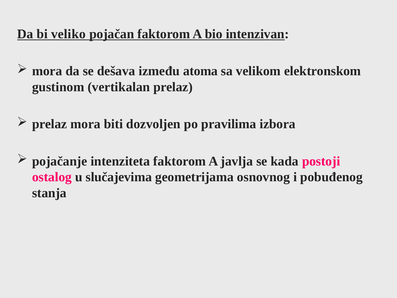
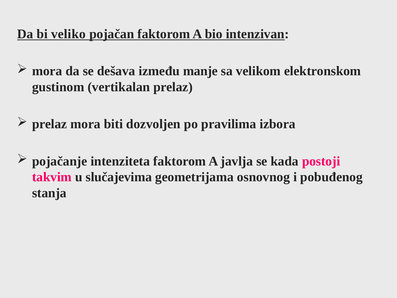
atoma: atoma -> manje
ostalog: ostalog -> takvim
